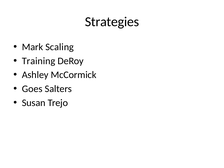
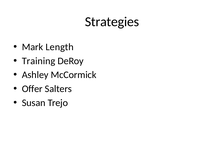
Scaling: Scaling -> Length
Goes: Goes -> Offer
